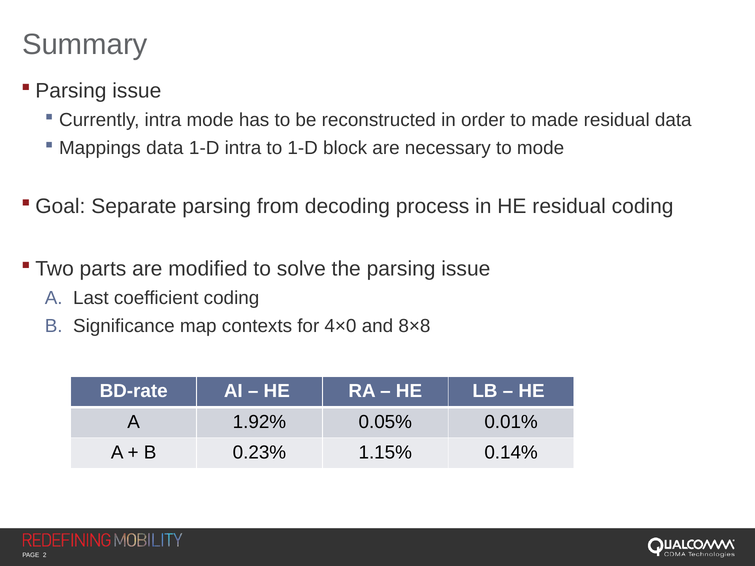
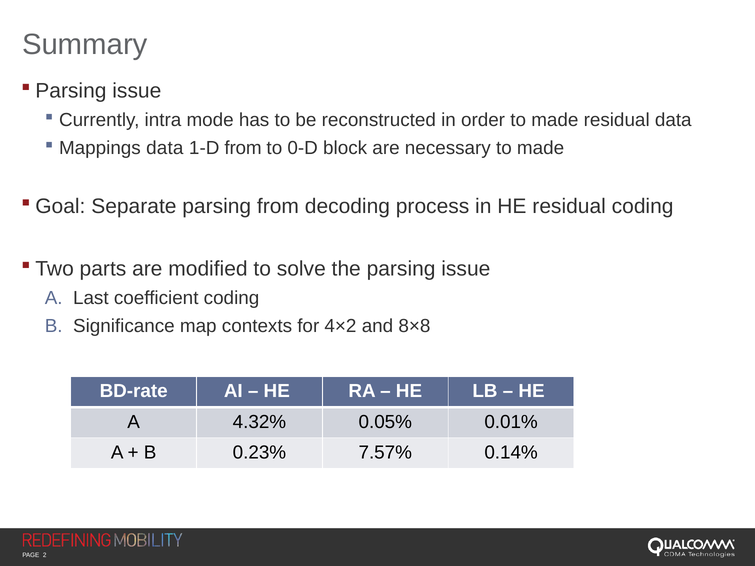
1-D intra: intra -> from
to 1-D: 1-D -> 0-D
necessary to mode: mode -> made
4×0: 4×0 -> 4×2
1.92%: 1.92% -> 4.32%
1.15%: 1.15% -> 7.57%
